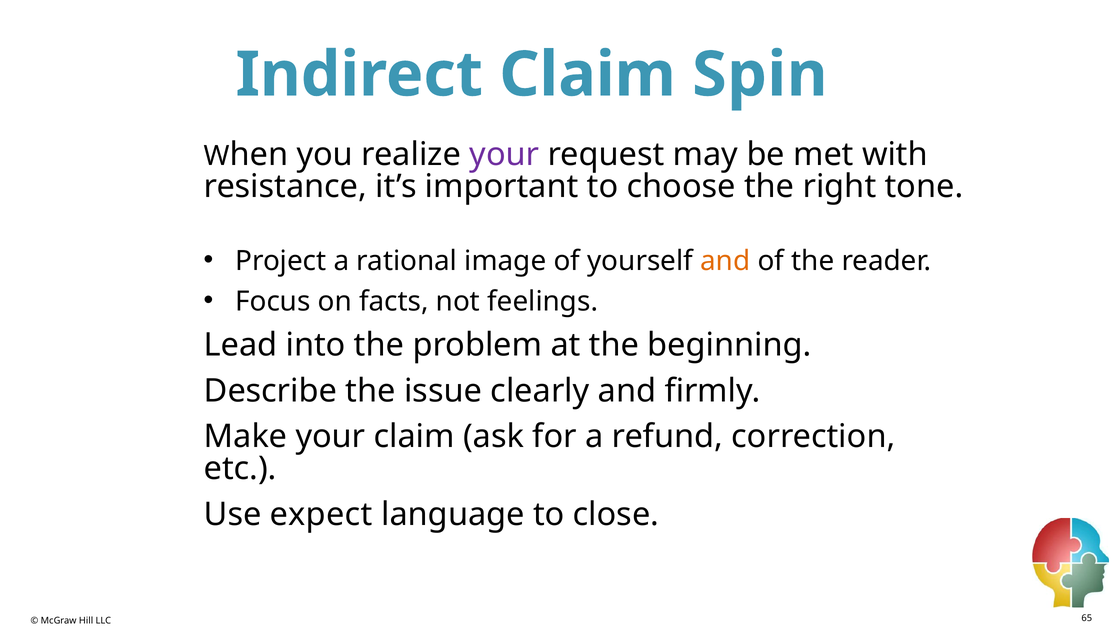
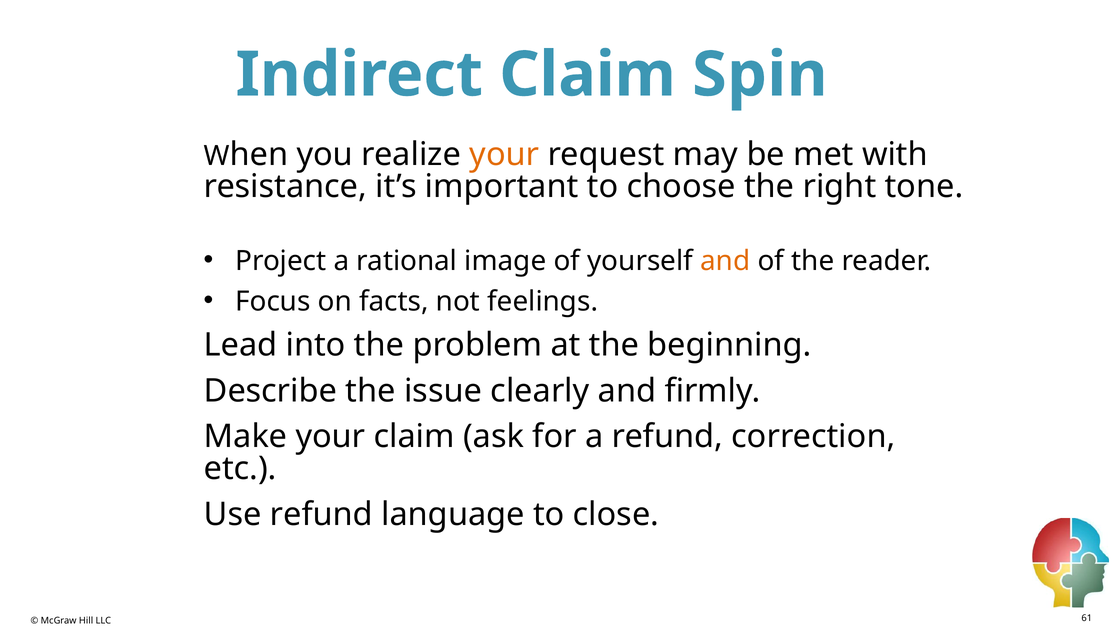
your at (504, 155) colour: purple -> orange
Use expect: expect -> refund
65: 65 -> 61
